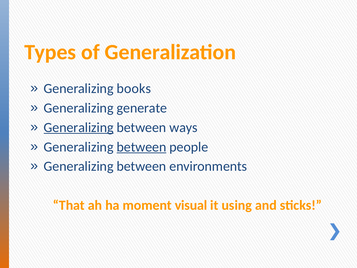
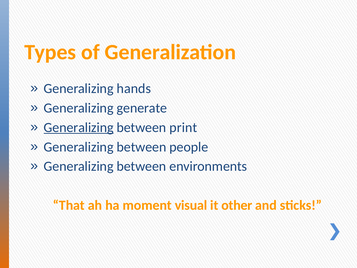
books: books -> hands
ways: ways -> print
between at (141, 147) underline: present -> none
using: using -> other
